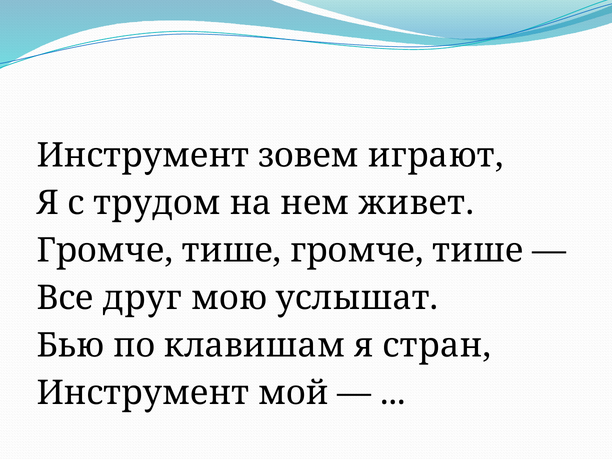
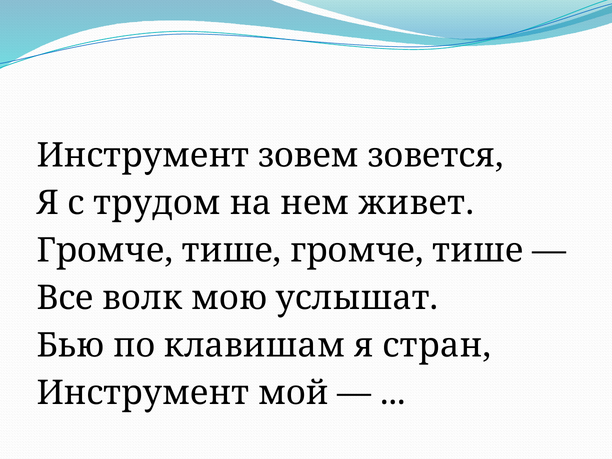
играют: играют -> зовется
друг: друг -> волк
